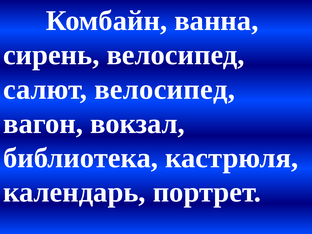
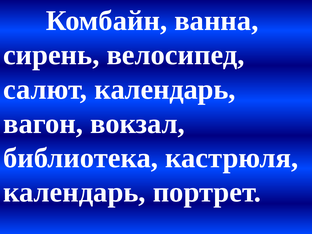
салют велосипед: велосипед -> календарь
